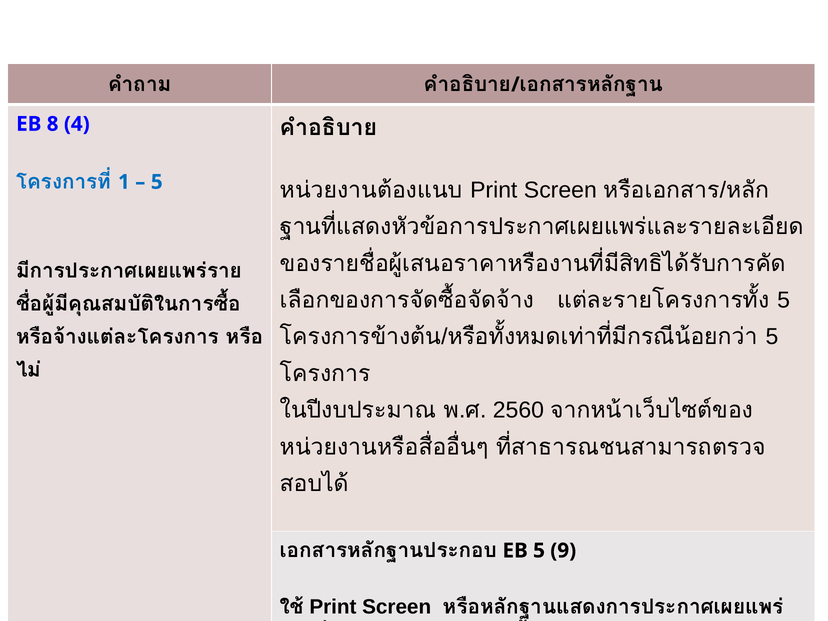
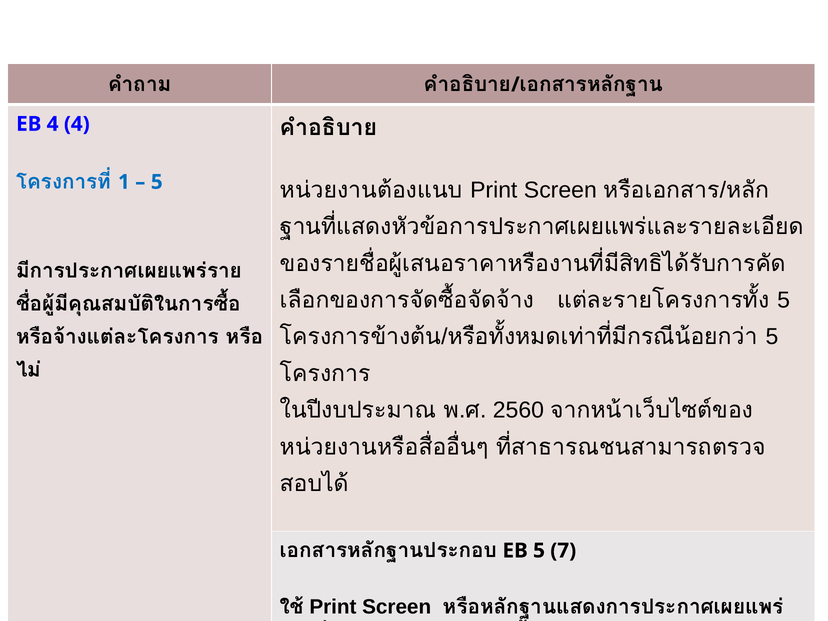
EB 8: 8 -> 4
9: 9 -> 7
